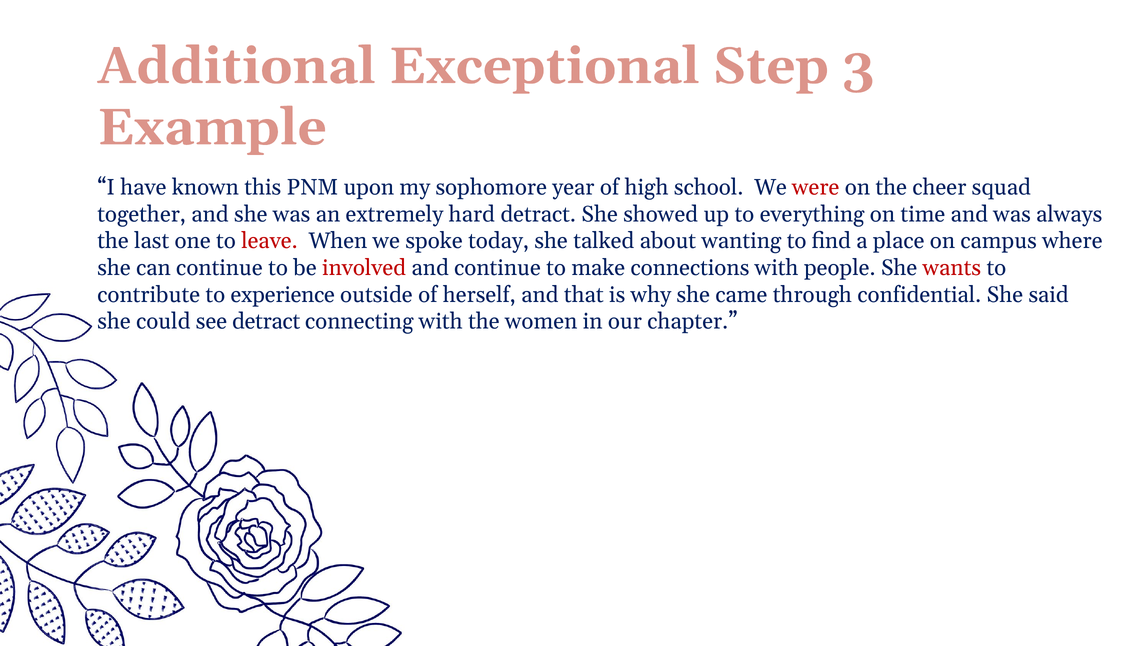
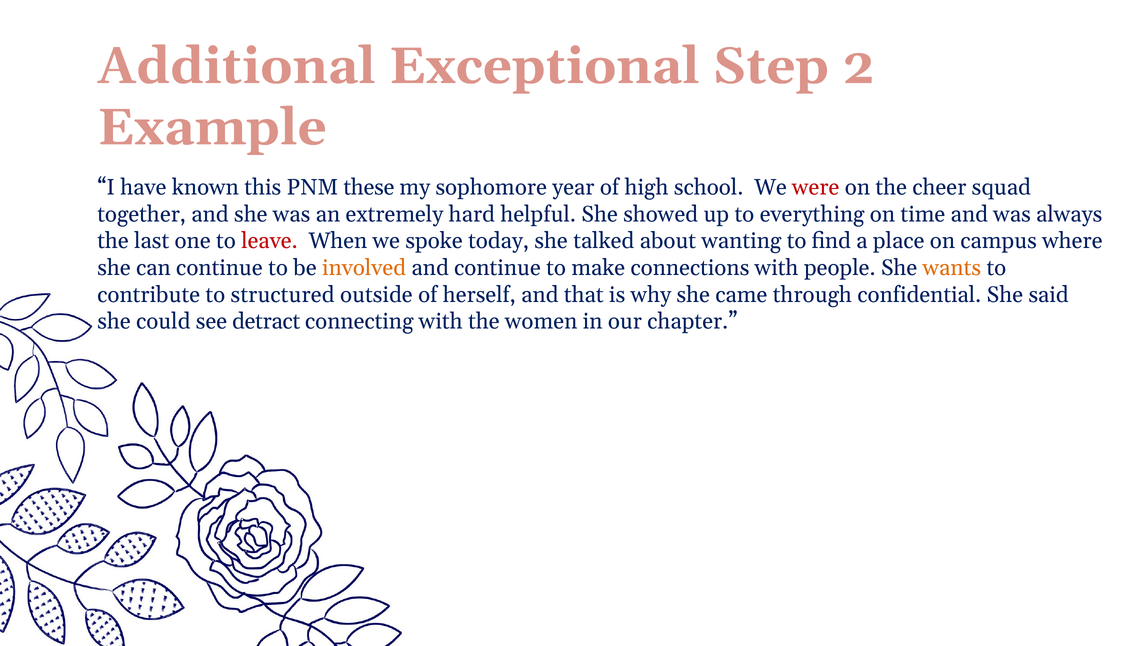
3: 3 -> 2
upon: upon -> these
hard detract: detract -> helpful
involved colour: red -> orange
wants colour: red -> orange
experience: experience -> structured
